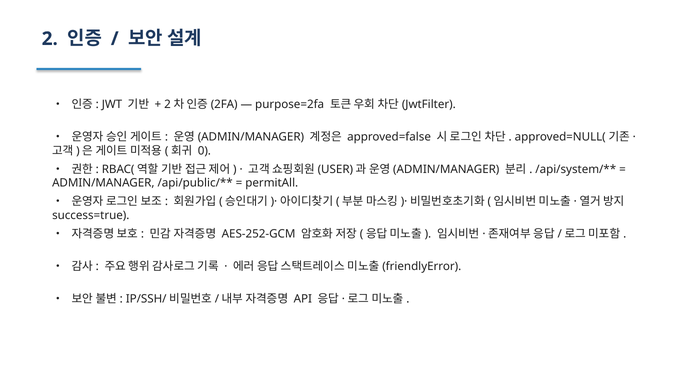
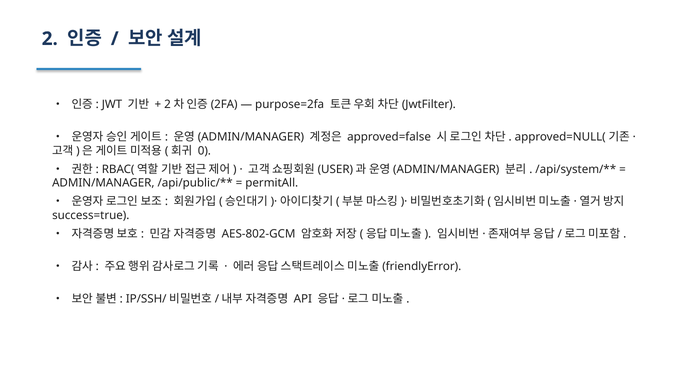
AES-252-GCM: AES-252-GCM -> AES-802-GCM
